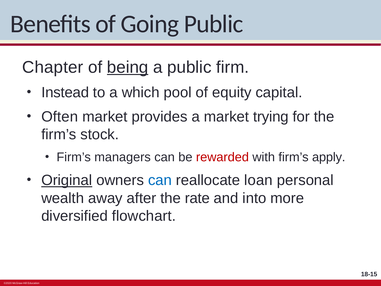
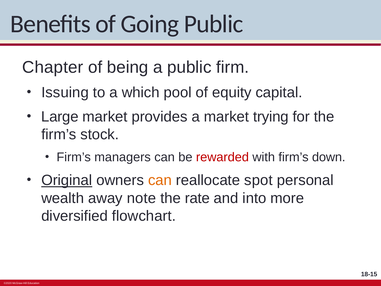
being underline: present -> none
Instead: Instead -> Issuing
Often: Often -> Large
apply: apply -> down
can at (160, 180) colour: blue -> orange
loan: loan -> spot
after: after -> note
